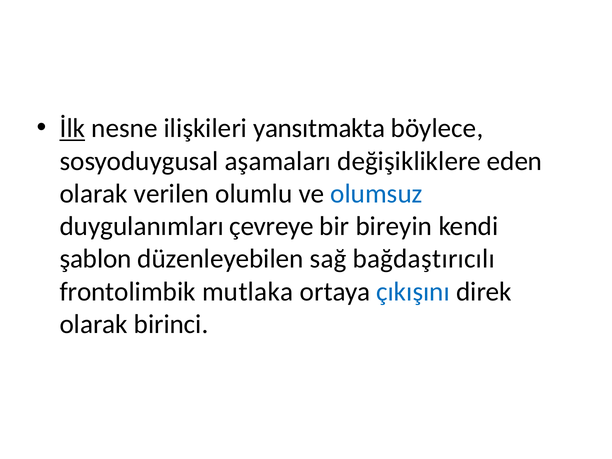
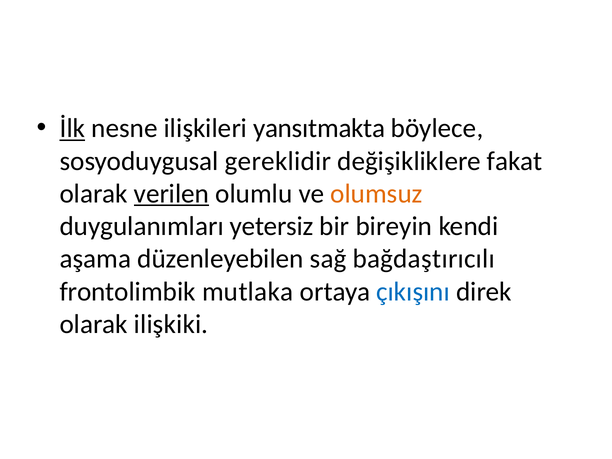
aşamaları: aşamaları -> gereklidir
eden: eden -> fakat
verilen underline: none -> present
olumsuz colour: blue -> orange
çevreye: çevreye -> yetersiz
şablon: şablon -> aşama
birinci: birinci -> ilişkiki
